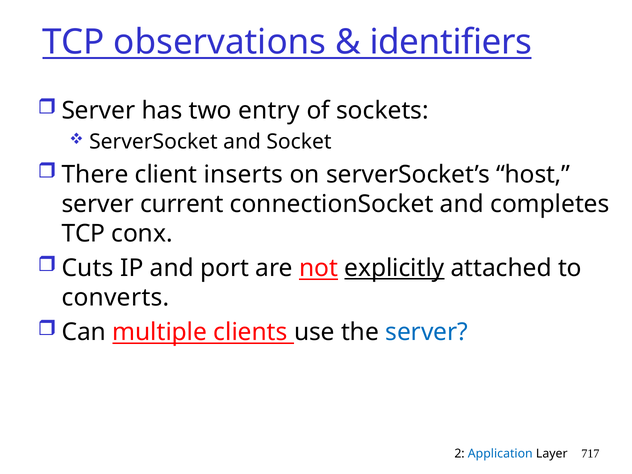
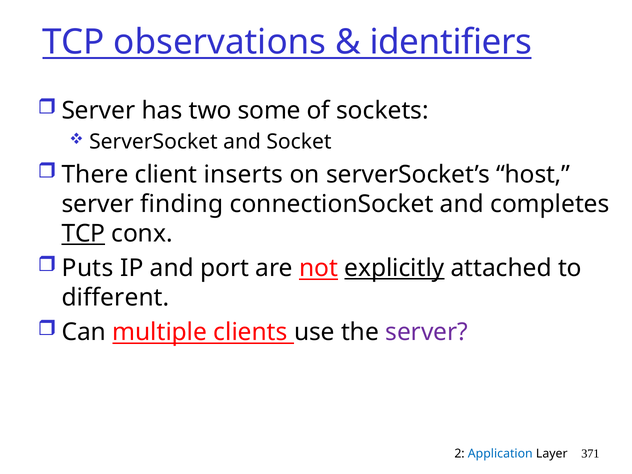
entry: entry -> some
current: current -> finding
TCP at (83, 234) underline: none -> present
Cuts: Cuts -> Puts
converts: converts -> different
server at (427, 332) colour: blue -> purple
717: 717 -> 371
